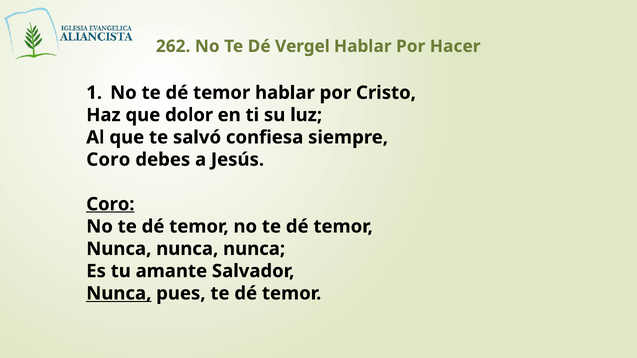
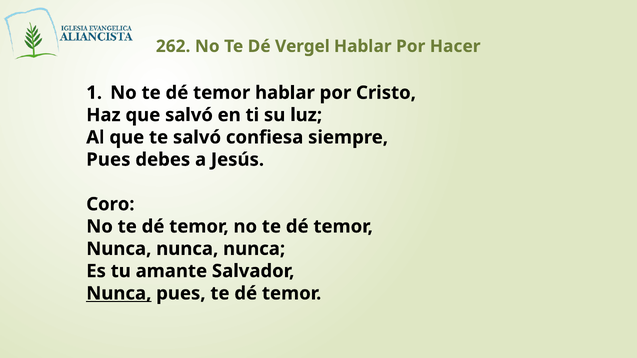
que dolor: dolor -> salvó
Coro at (108, 160): Coro -> Pues
Coro at (110, 204) underline: present -> none
